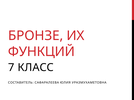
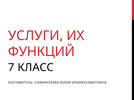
БРОНЗЕ: БРОНЗЕ -> УСЛУГИ
